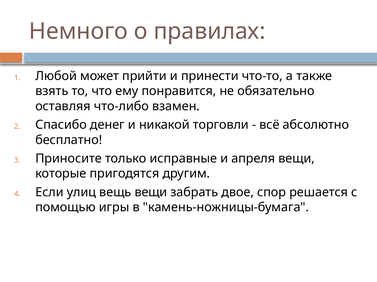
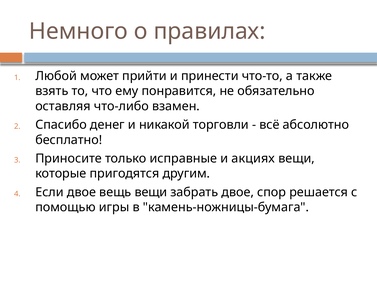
апреля: апреля -> акциях
Если улиц: улиц -> двое
